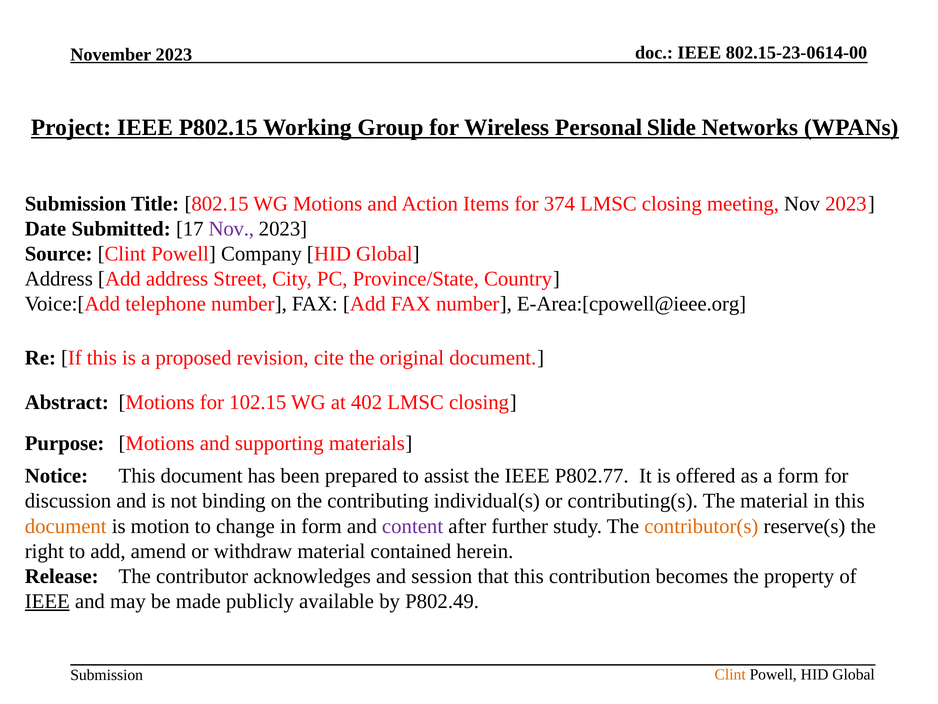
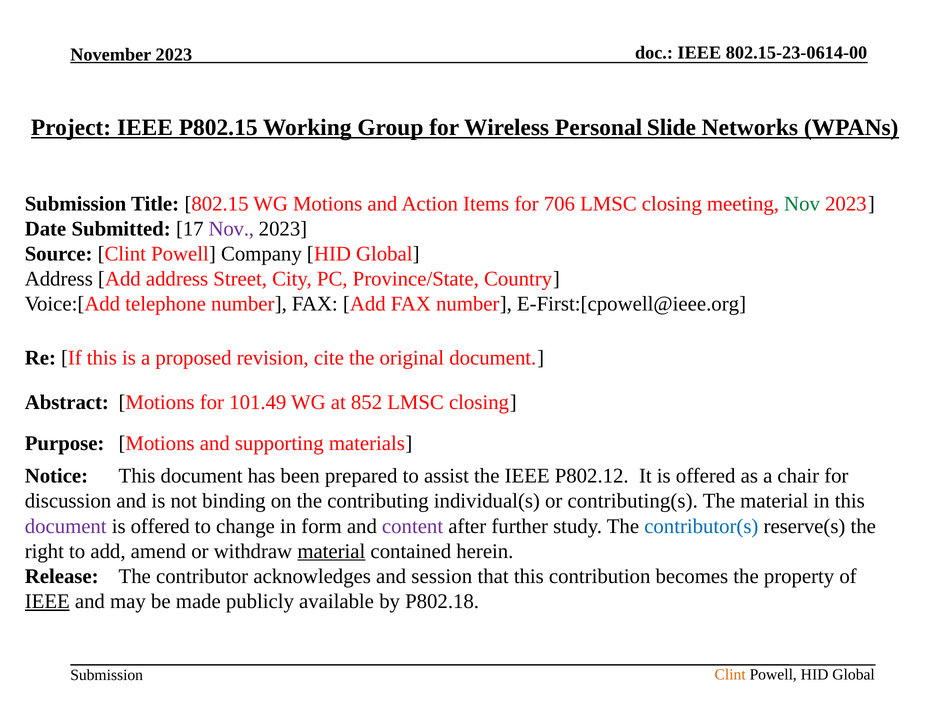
374: 374 -> 706
Nov at (802, 204) colour: black -> green
E-Area:[cpowell@ieee.org: E-Area:[cpowell@ieee.org -> E-First:[cpowell@ieee.org
102.15: 102.15 -> 101.49
402: 402 -> 852
P802.77: P802.77 -> P802.12
a form: form -> chair
document at (66, 526) colour: orange -> purple
motion at (160, 526): motion -> offered
contributor(s colour: orange -> blue
material at (331, 551) underline: none -> present
P802.49: P802.49 -> P802.18
